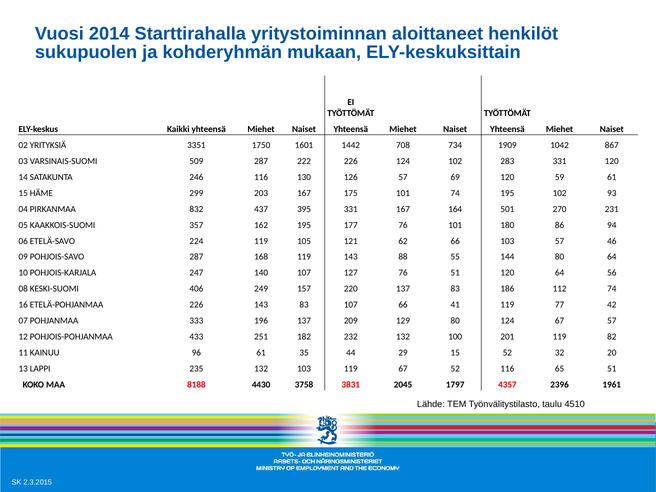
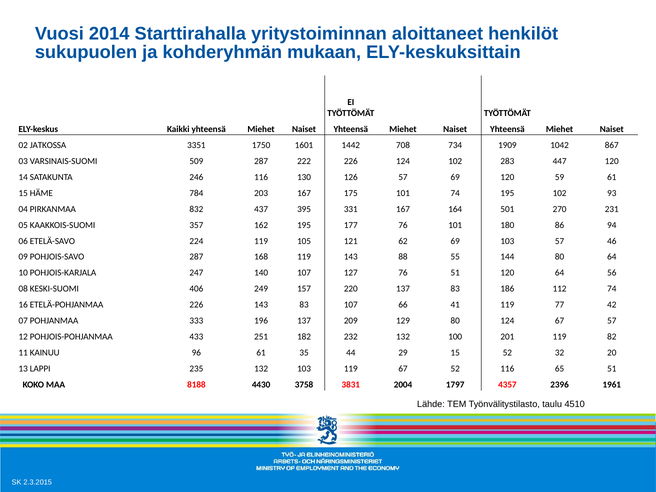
YRITYKSIÄ: YRITYKSIÄ -> JATKOSSA
283 331: 331 -> 447
299: 299 -> 784
62 66: 66 -> 69
2045: 2045 -> 2004
